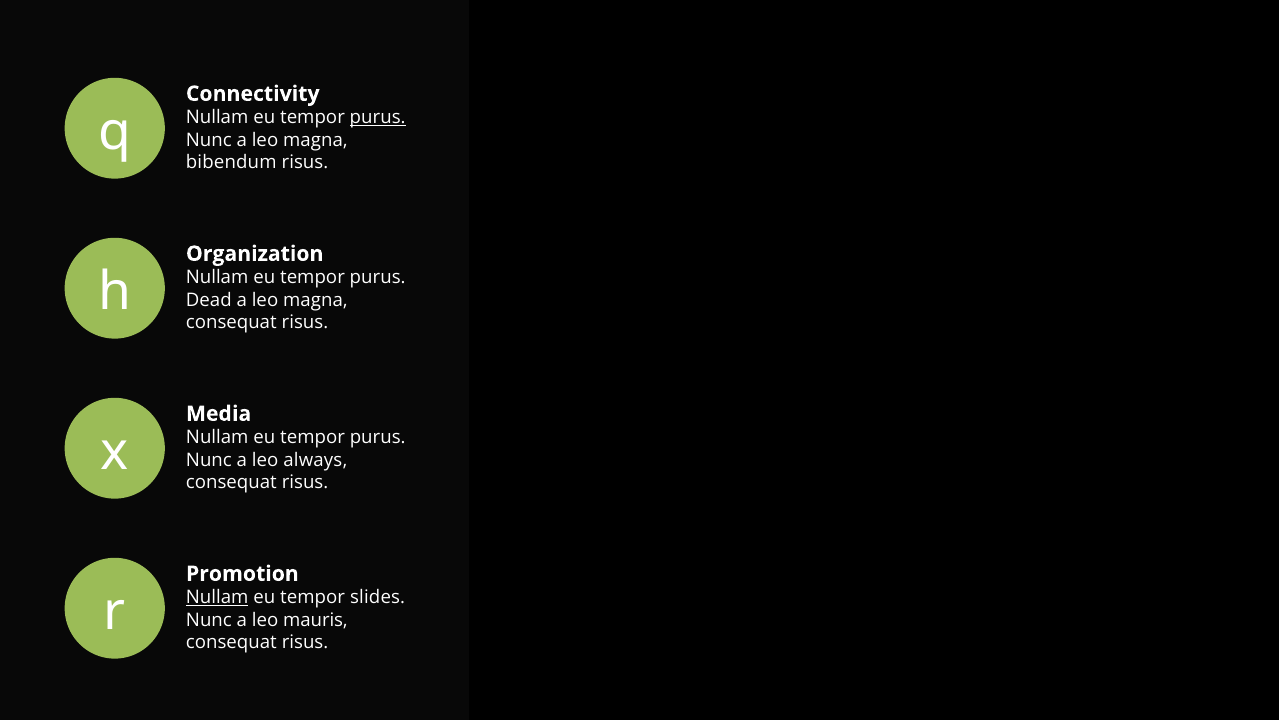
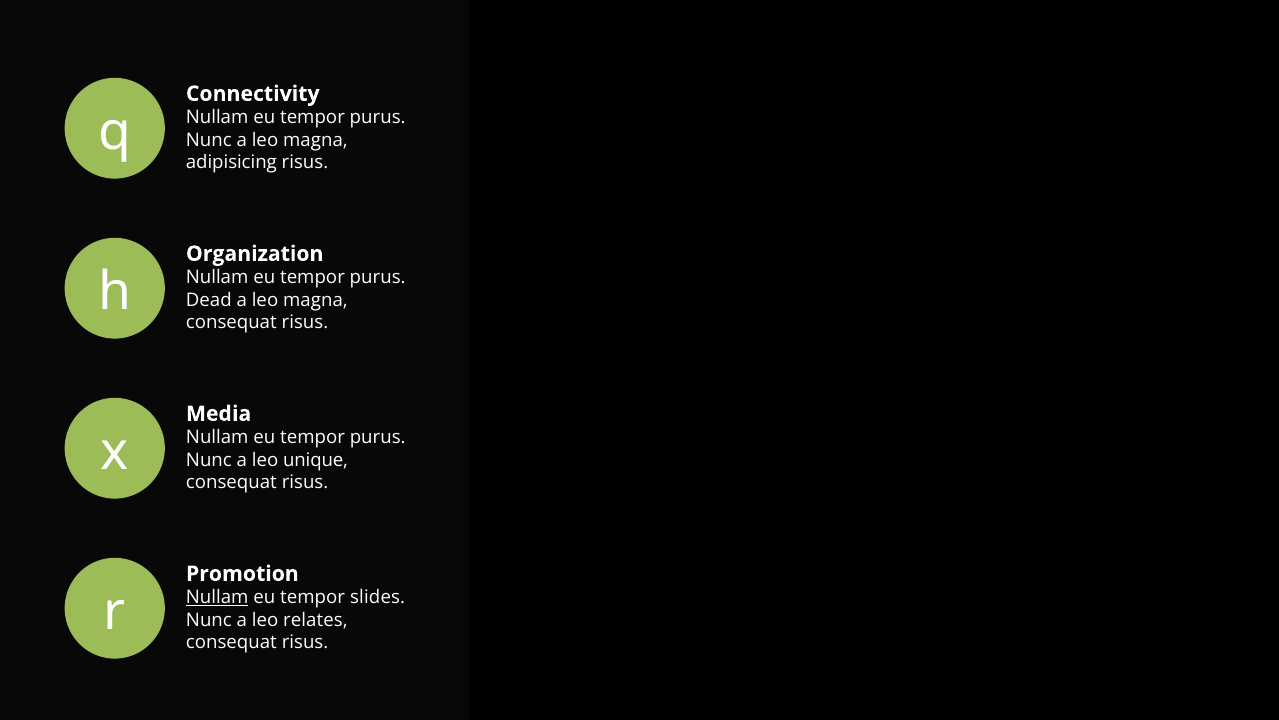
purus at (378, 117) underline: present -> none
bibendum: bibendum -> adipisicing
always: always -> unique
mauris: mauris -> relates
